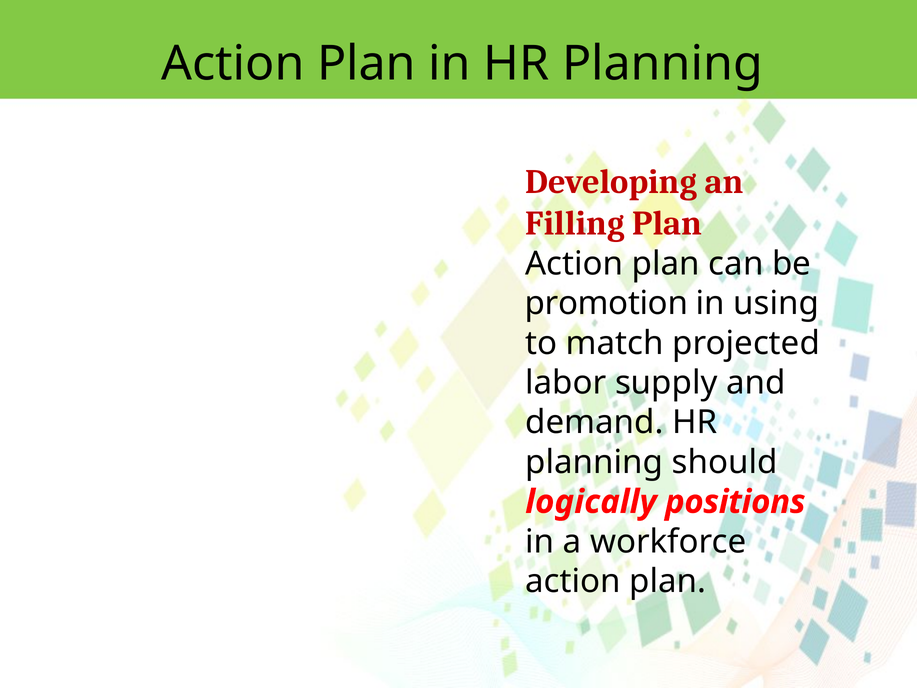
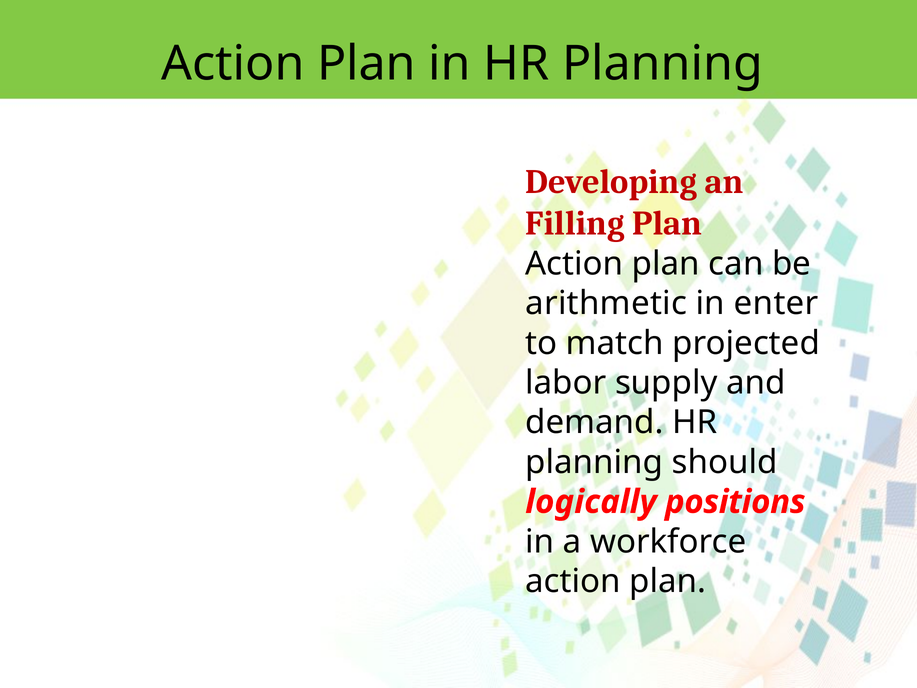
promotion: promotion -> arithmetic
using: using -> enter
